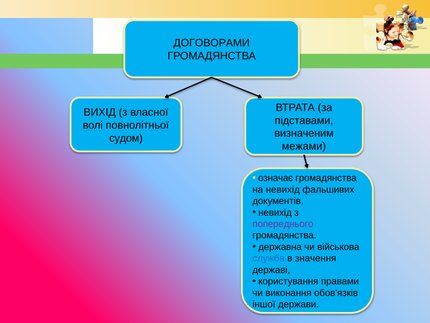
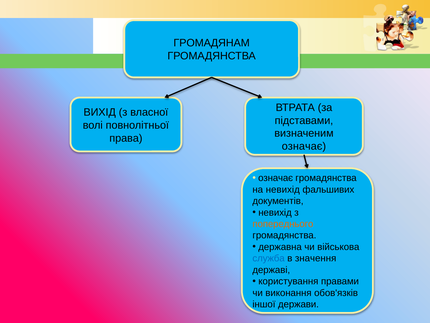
ДОГОВОРАМИ: ДОГОВОРАМИ -> ГРОМАДЯНАМ
судом: судом -> права
межами at (304, 146): межами -> означає
попереднього colour: purple -> orange
